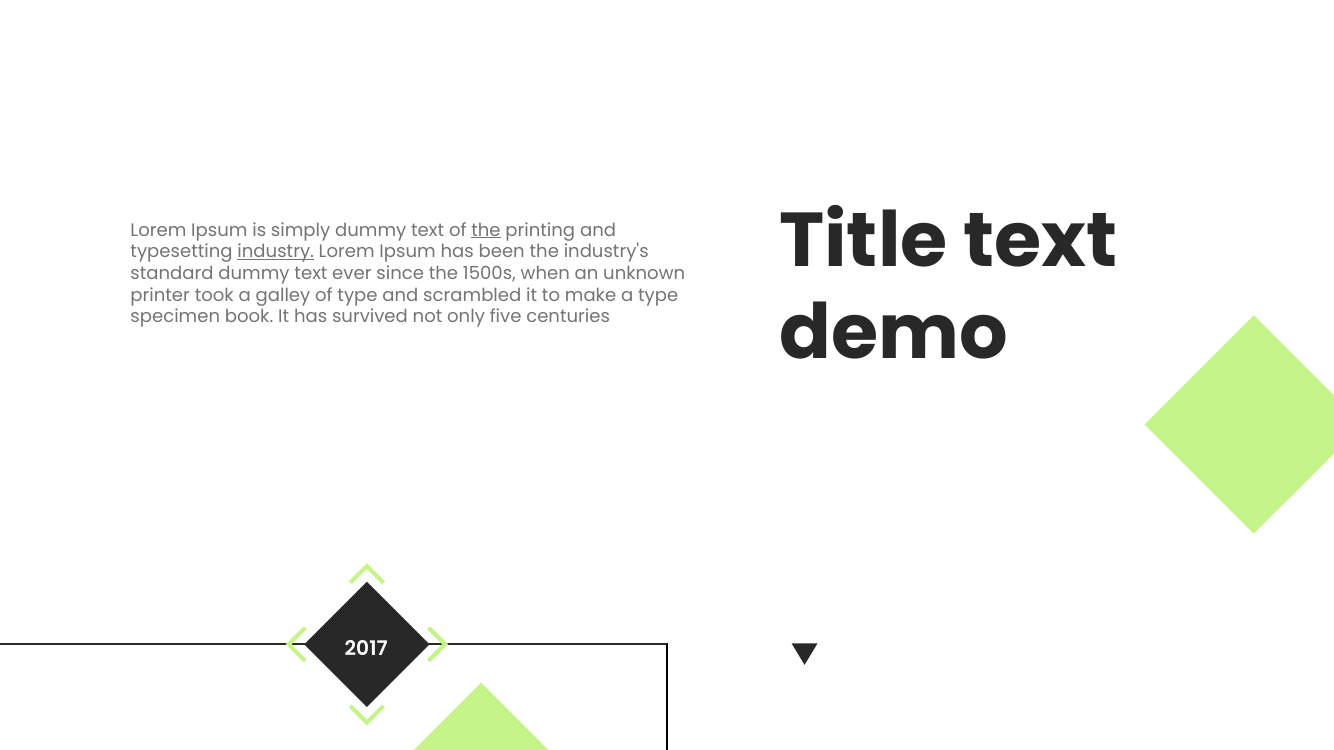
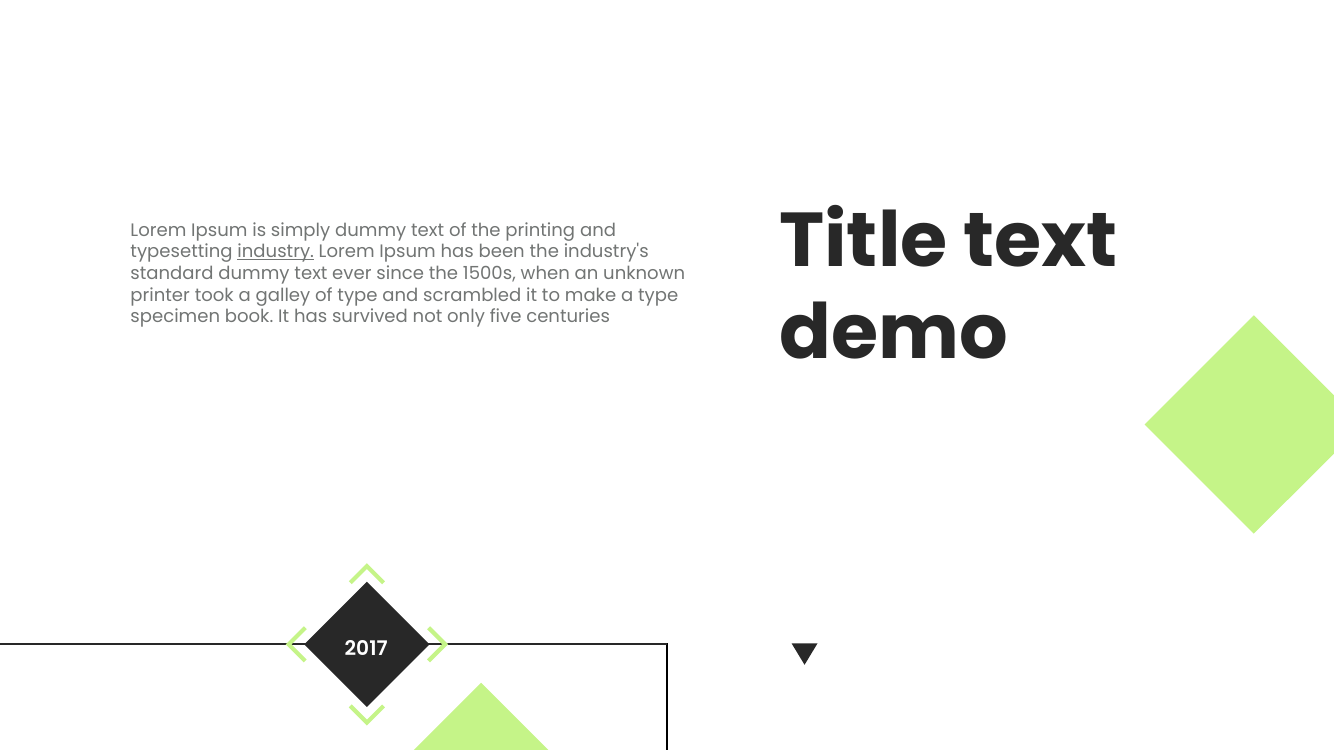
the at (486, 230) underline: present -> none
